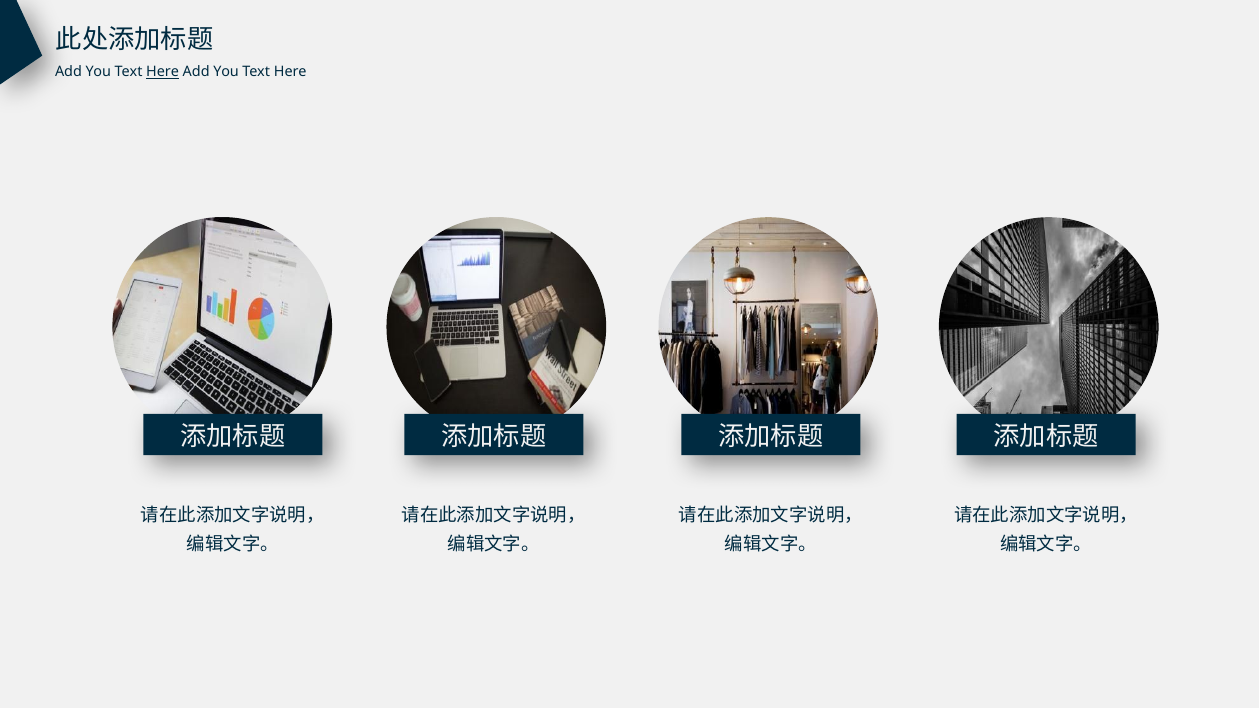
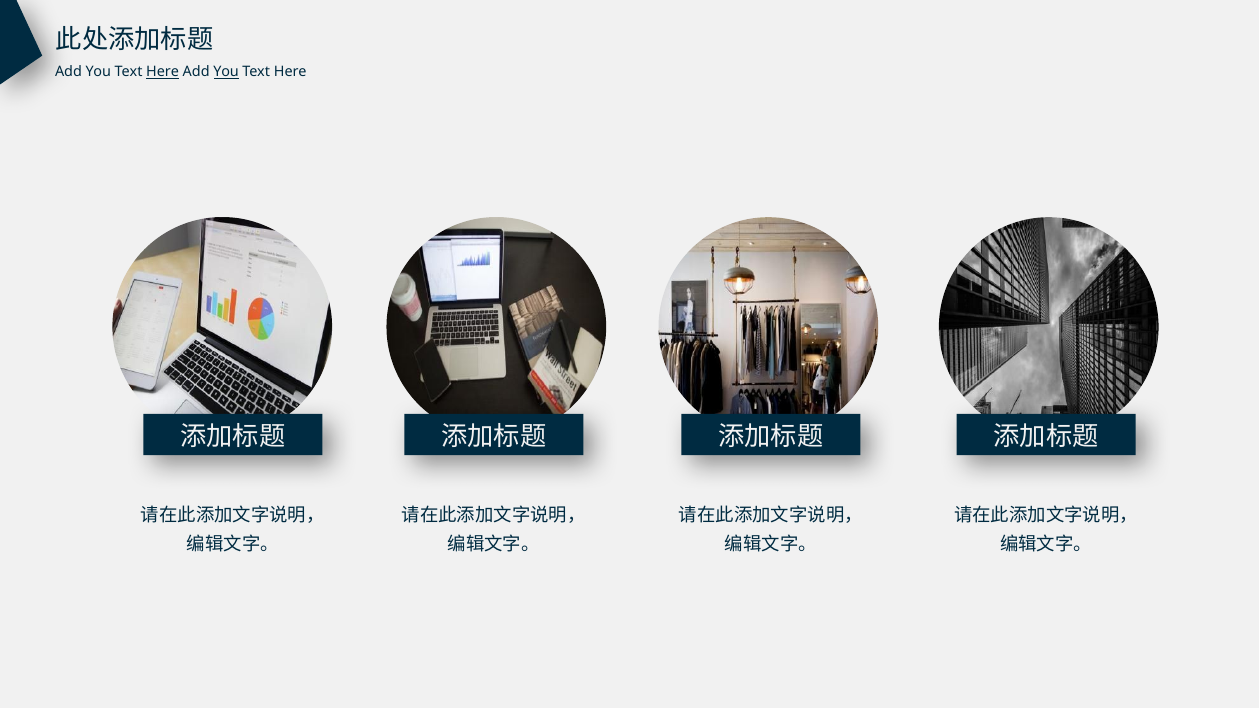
You at (226, 72) underline: none -> present
